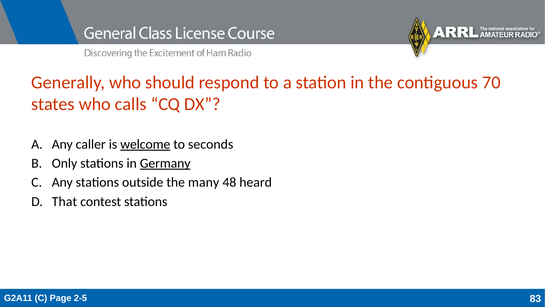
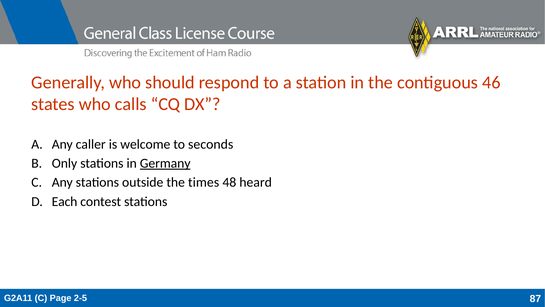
70: 70 -> 46
welcome underline: present -> none
many: many -> times
That: That -> Each
83: 83 -> 87
